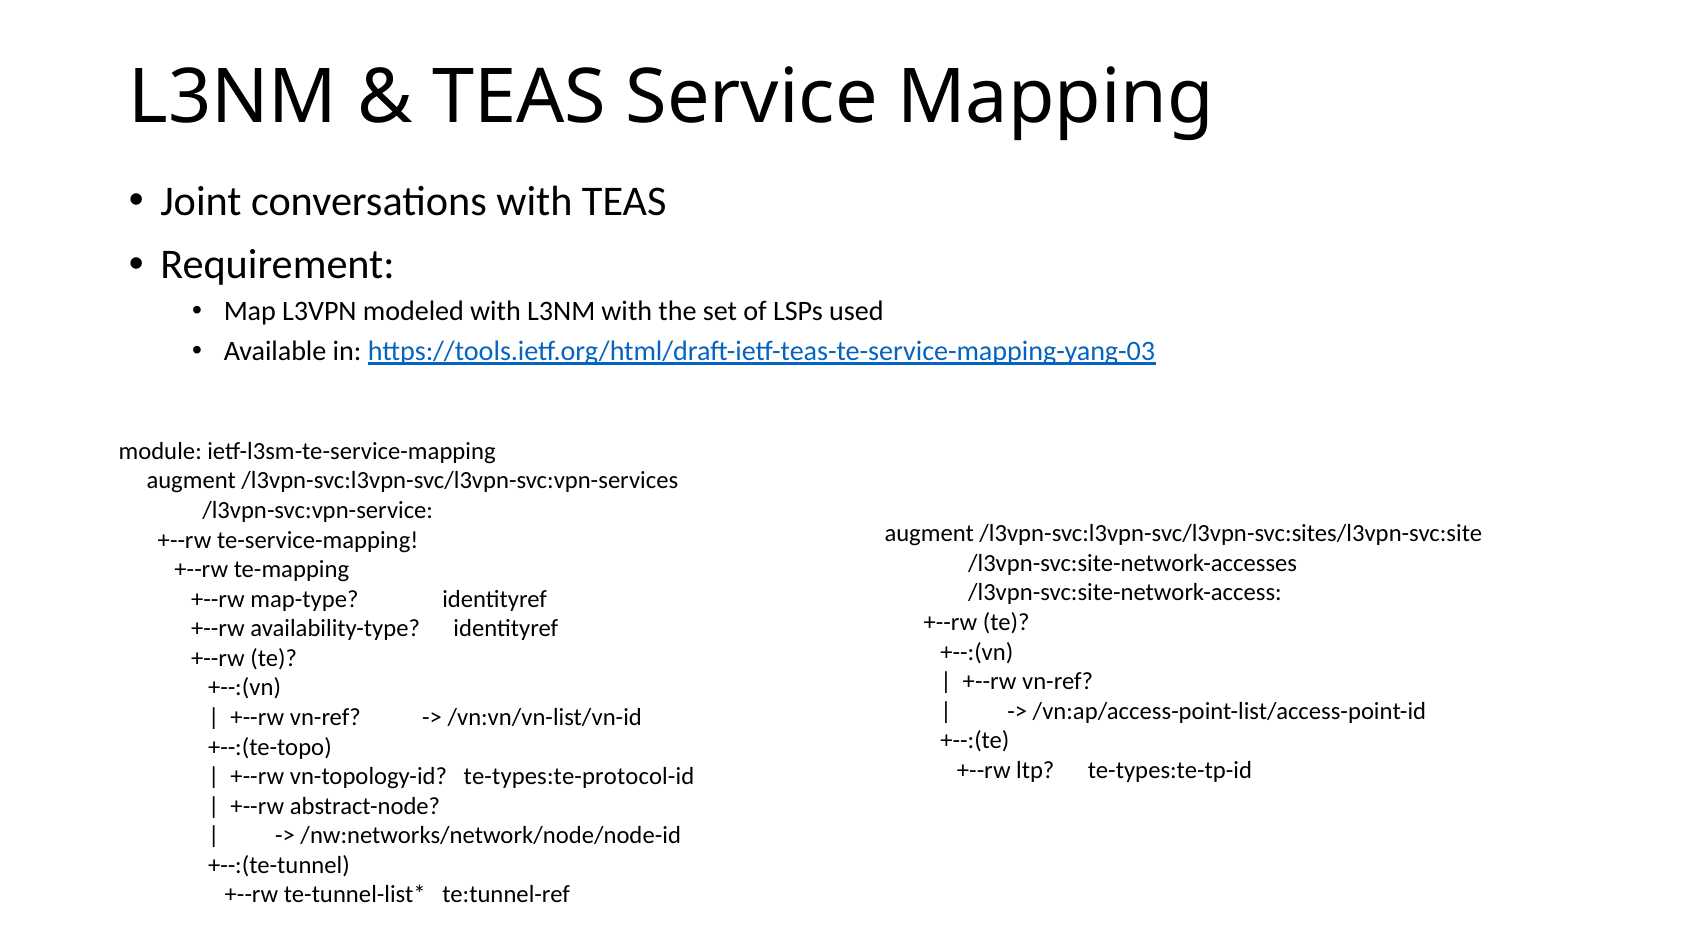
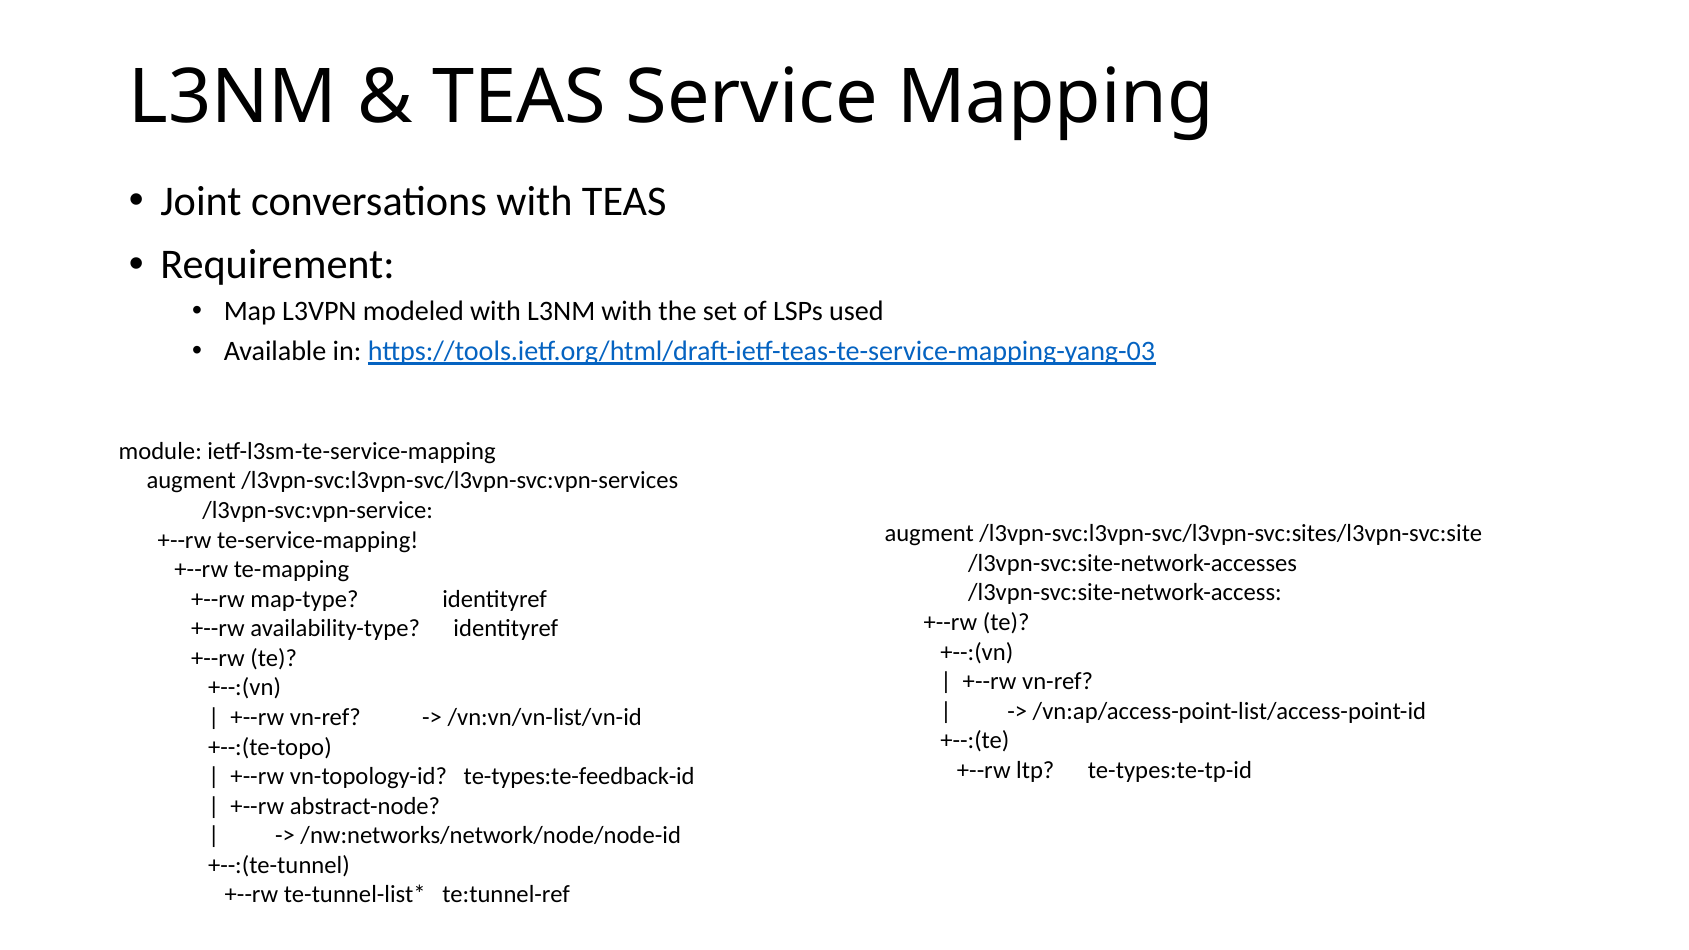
te-types:te-protocol-id: te-types:te-protocol-id -> te-types:te-feedback-id
